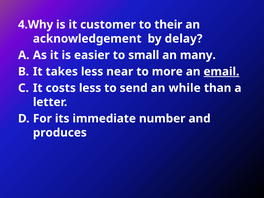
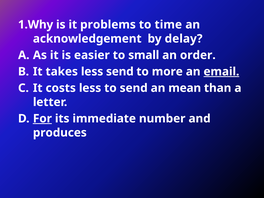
4.Why: 4.Why -> 1.Why
customer: customer -> problems
their: their -> time
many: many -> order
less near: near -> send
while: while -> mean
For underline: none -> present
